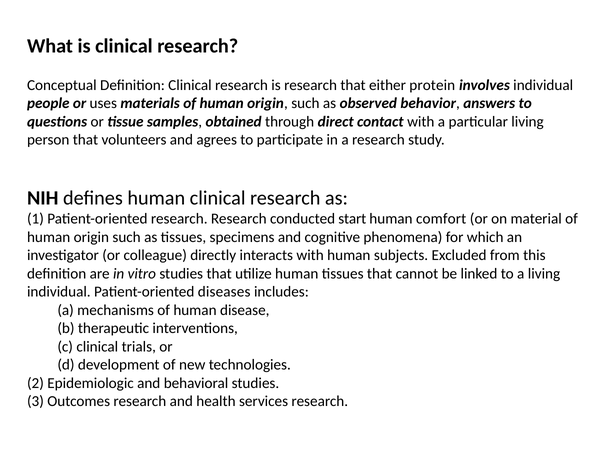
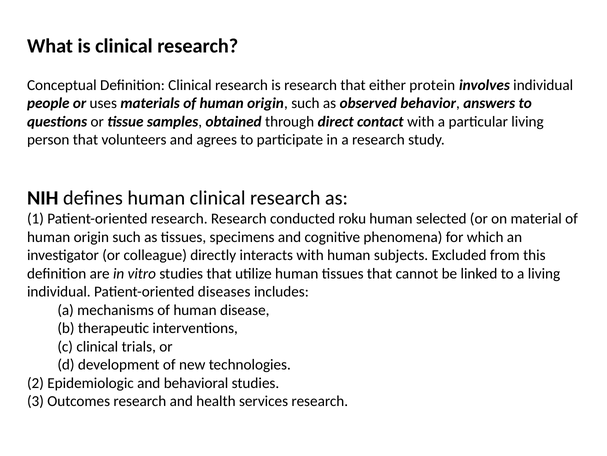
start: start -> roku
comfort: comfort -> selected
